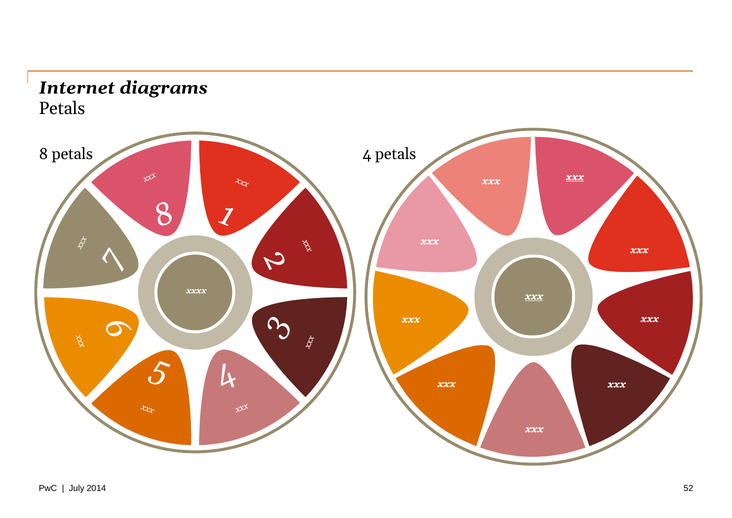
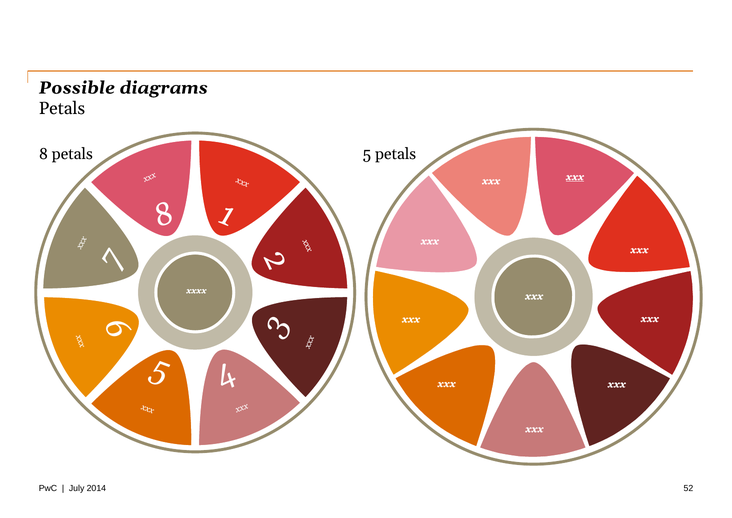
Internet: Internet -> Possible
petals 4: 4 -> 5
xxx at (534, 296) underline: present -> none
